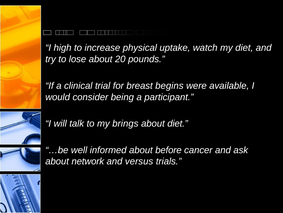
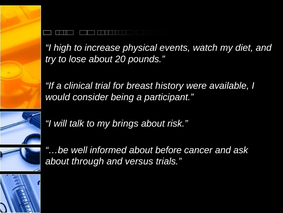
uptake: uptake -> events
begins: begins -> history
about diet: diet -> risk
network: network -> through
